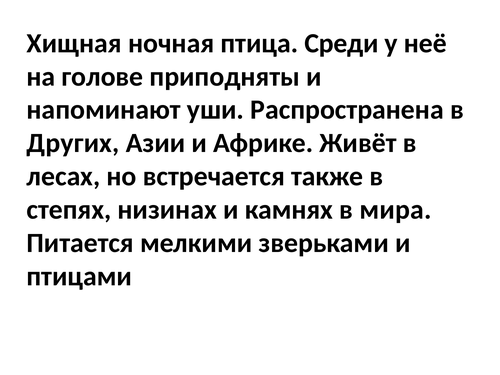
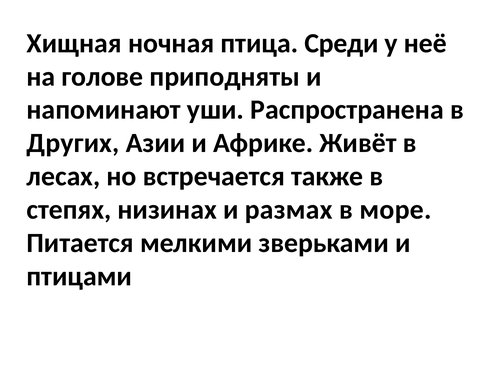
камнях: камнях -> размах
мира: мира -> море
